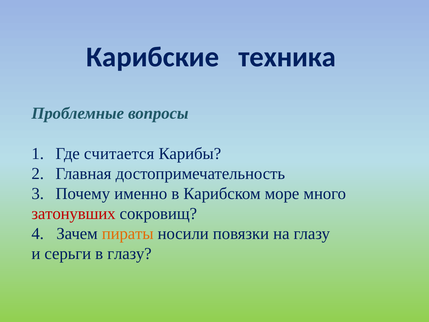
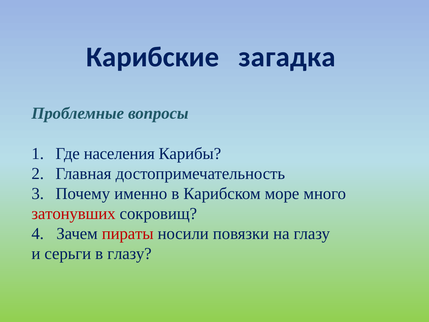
техника: техника -> загадка
считается: считается -> населения
пираты colour: orange -> red
